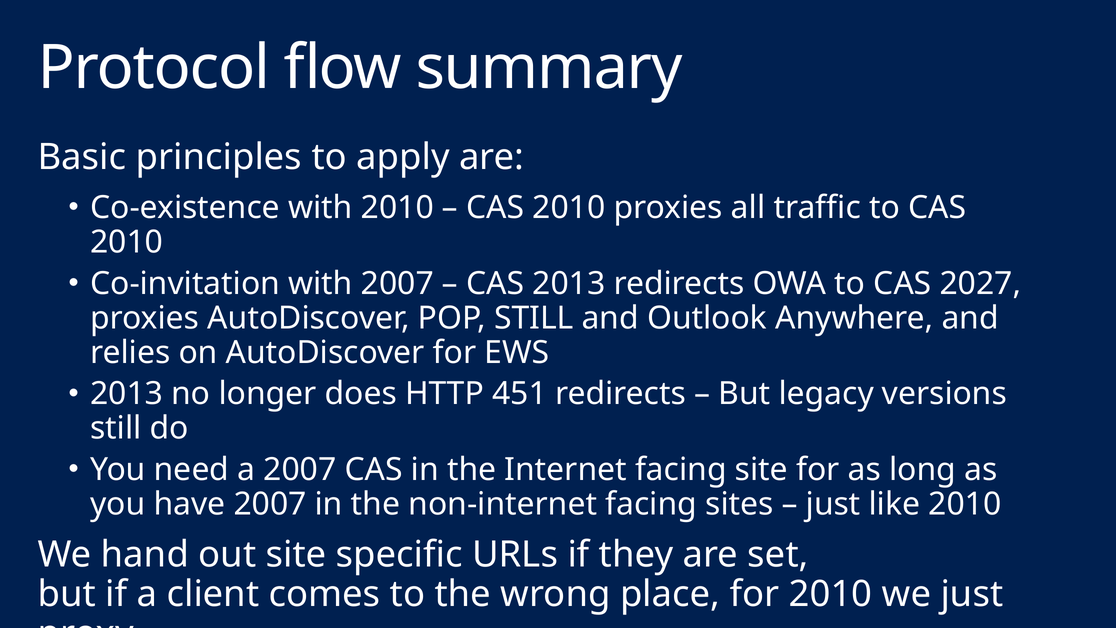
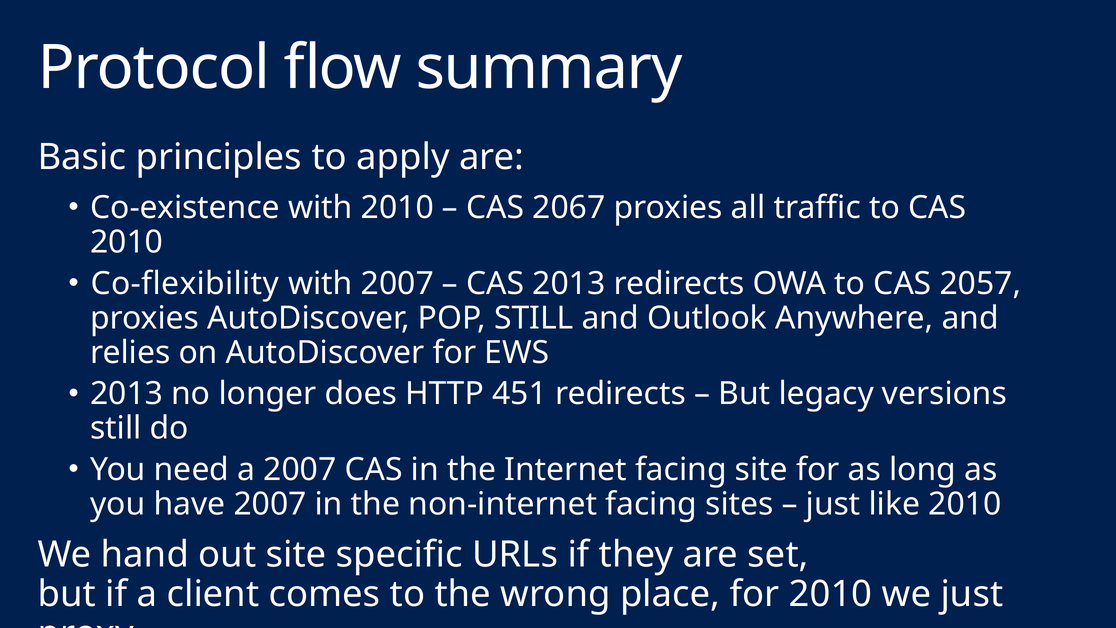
2010 at (569, 208): 2010 -> 2067
Co-invitation: Co-invitation -> Co-flexibility
2027: 2027 -> 2057
